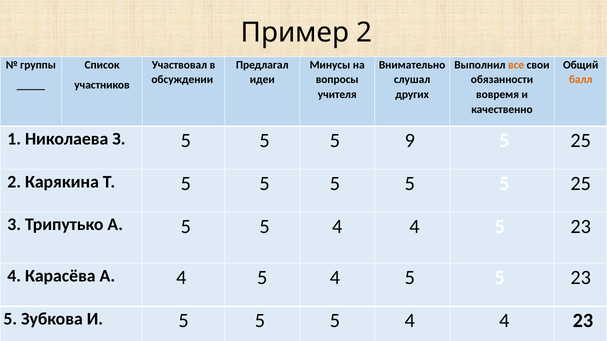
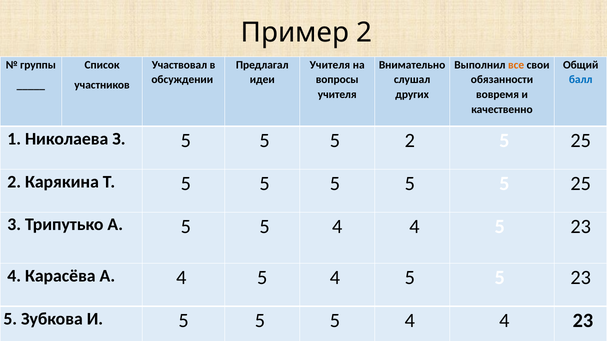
Минусы at (330, 65): Минусы -> Учителя
балл colour: orange -> blue
5 9: 9 -> 2
